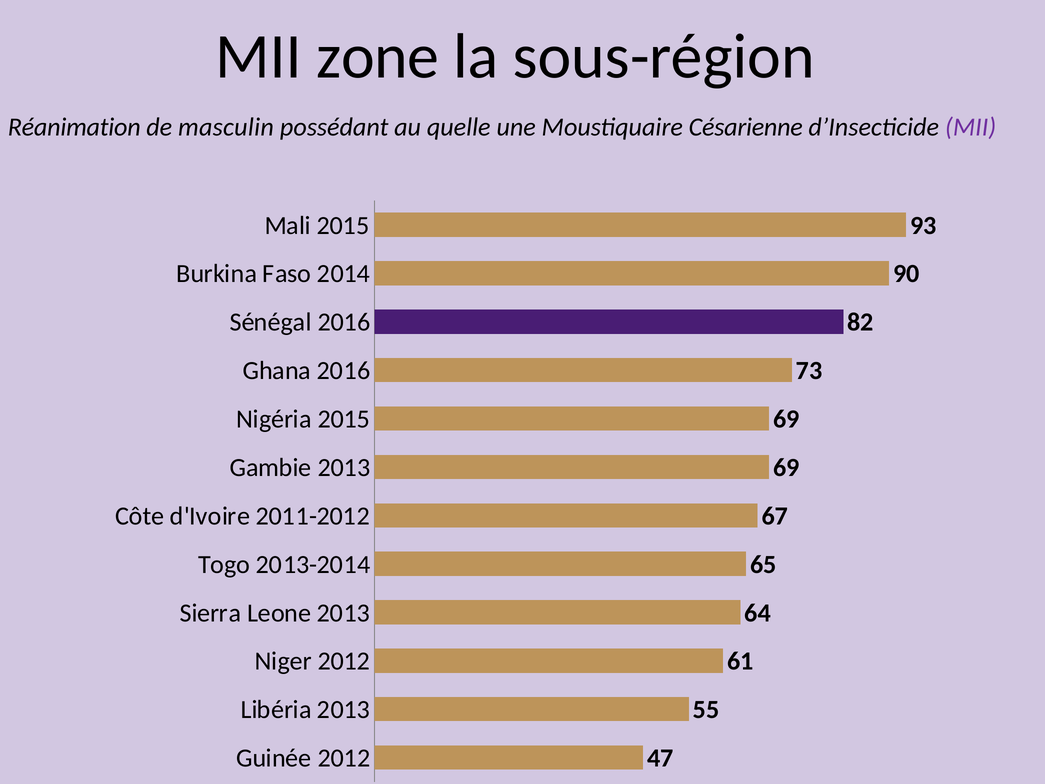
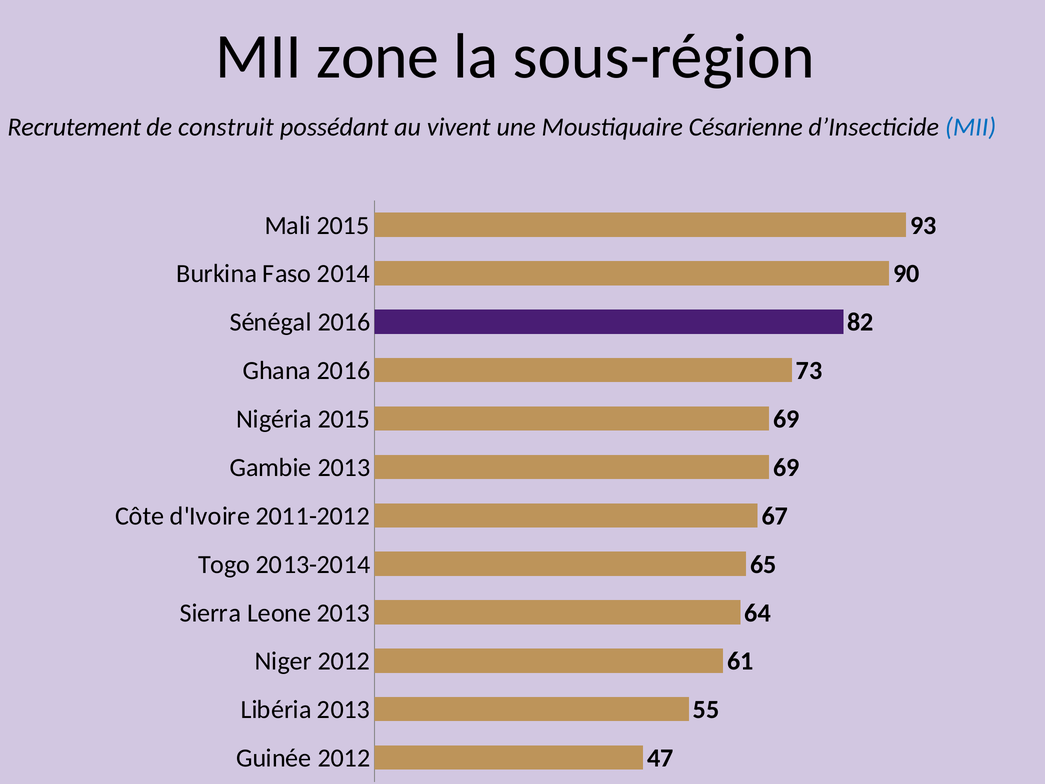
Réanimation: Réanimation -> Recrutement
masculin: masculin -> construit
quelle: quelle -> vivent
MII at (971, 127) colour: purple -> blue
